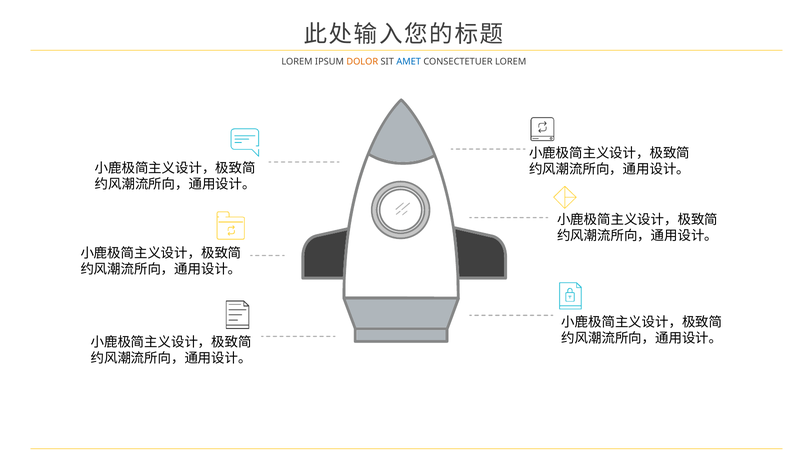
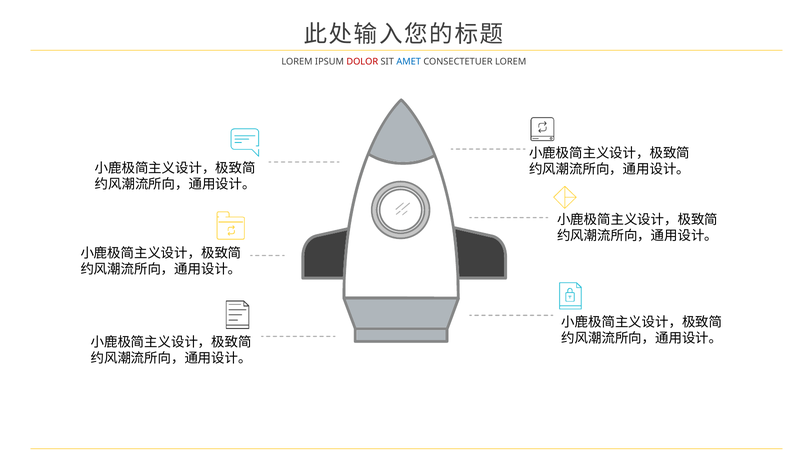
DOLOR colour: orange -> red
